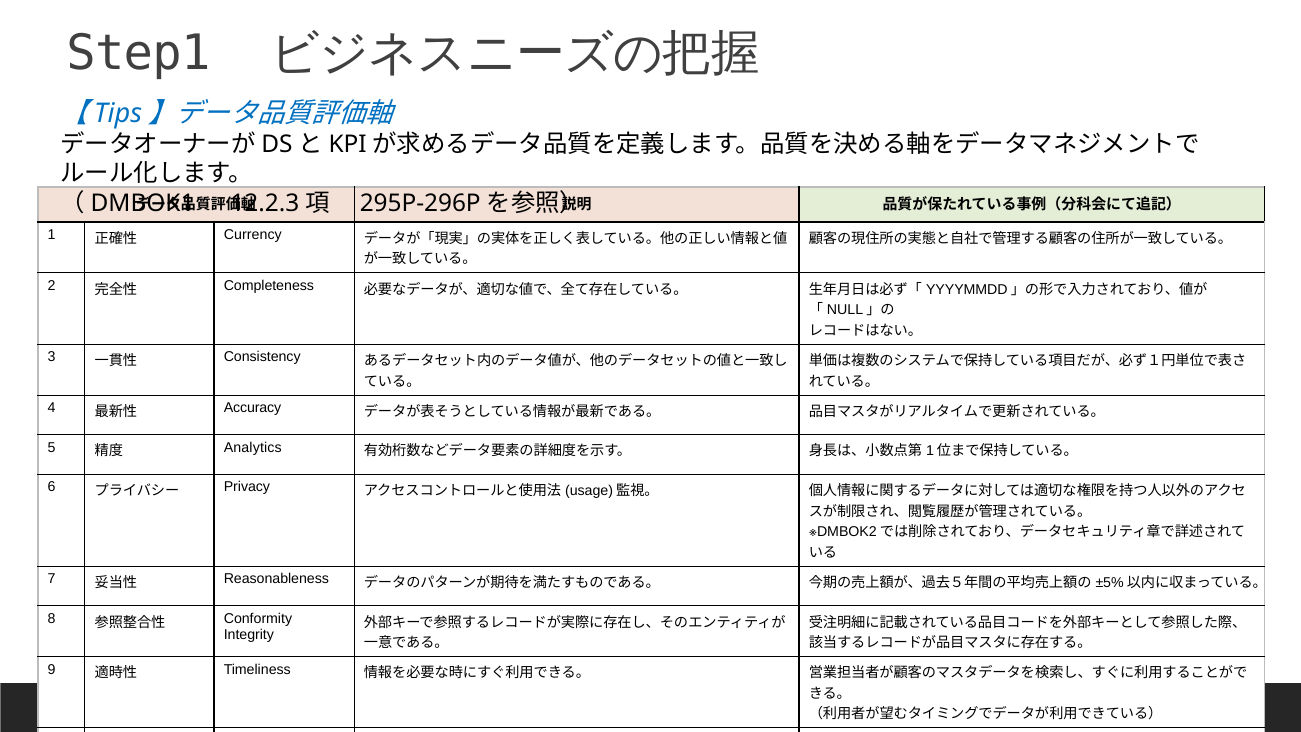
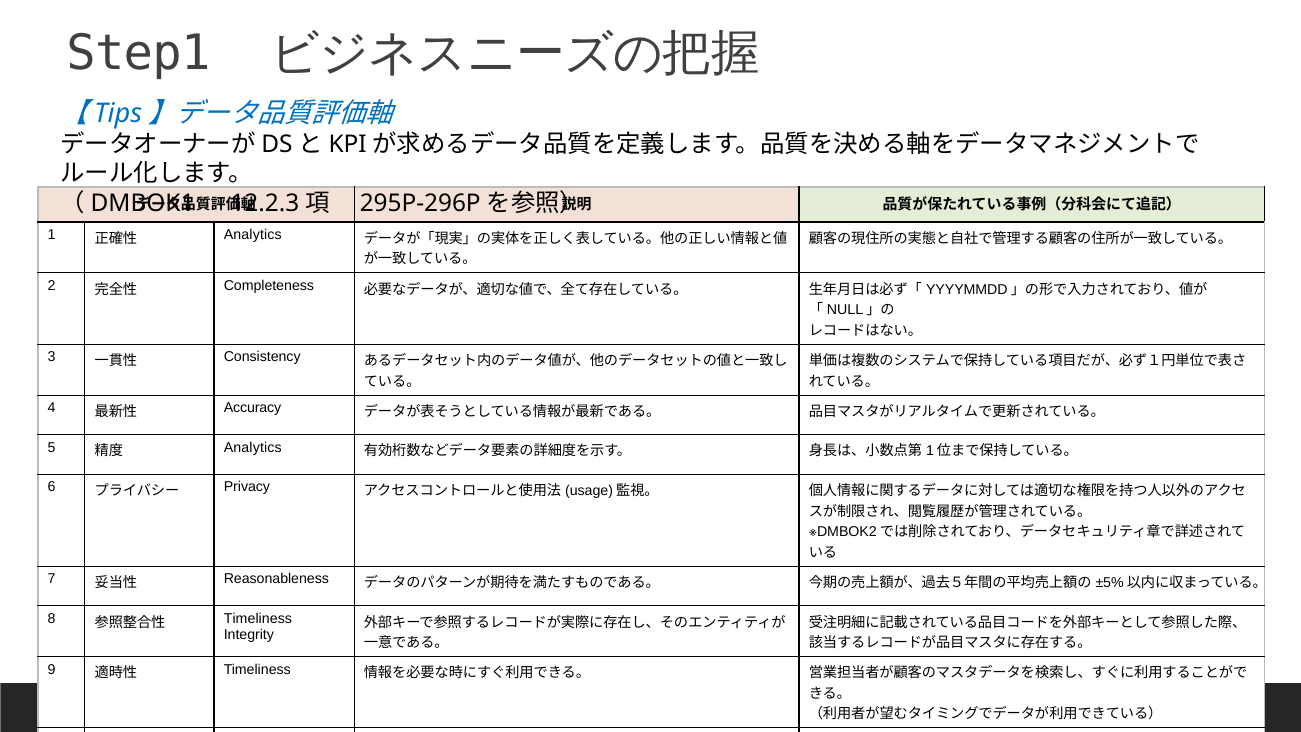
Currency at (253, 235): Currency -> Analytics
Conformity at (258, 619): Conformity -> Timeliness
